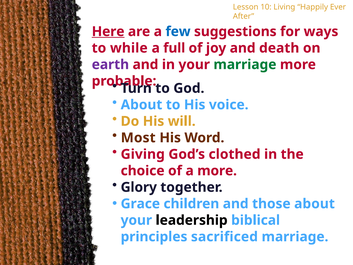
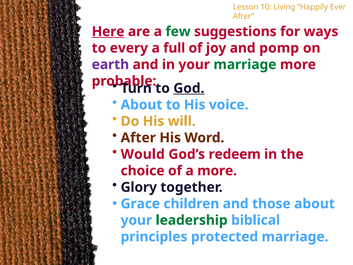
few colour: blue -> green
while: while -> every
death: death -> pomp
God underline: none -> present
Most at (138, 138): Most -> After
Giving: Giving -> Would
clothed: clothed -> redeem
leadership colour: black -> green
sacrificed: sacrificed -> protected
